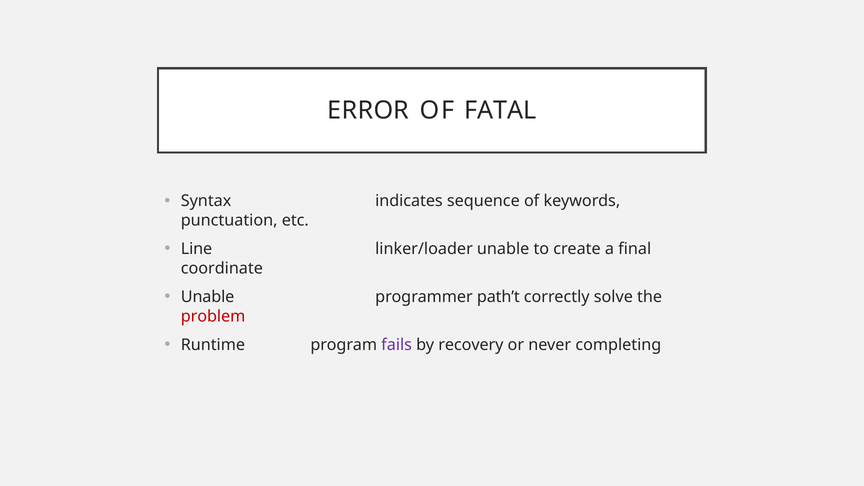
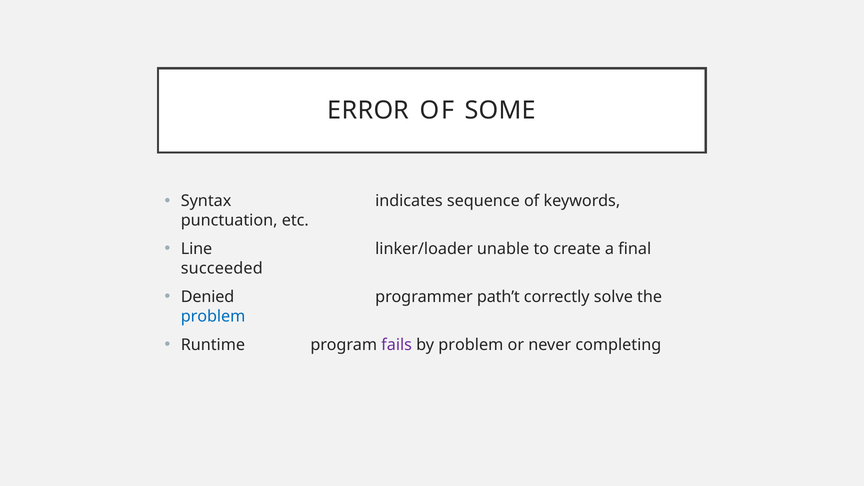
FATAL: FATAL -> SOME
coordinate: coordinate -> succeeded
Unable at (208, 297): Unable -> Denied
problem at (213, 316) colour: red -> blue
by recovery: recovery -> problem
